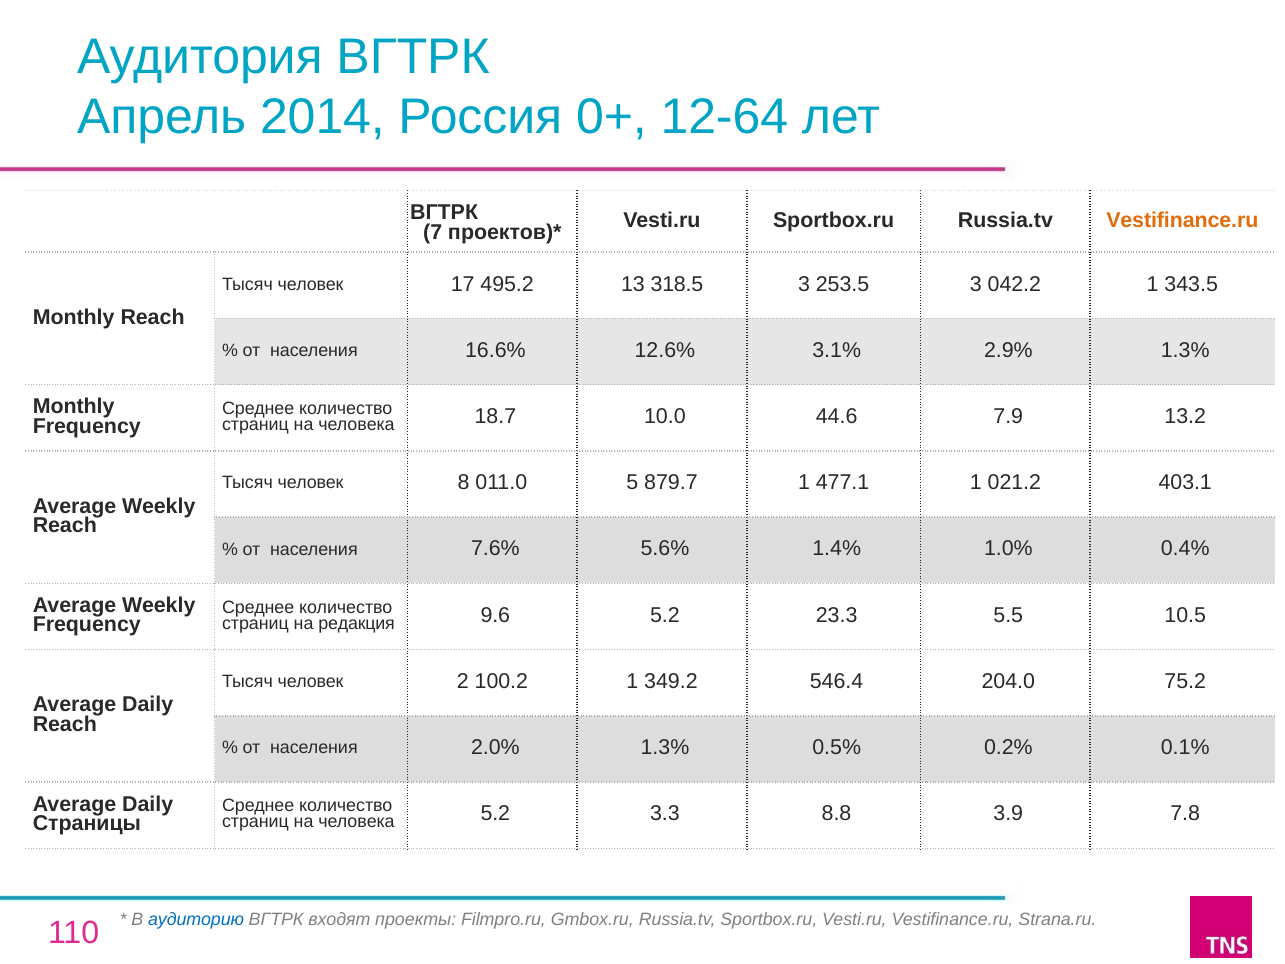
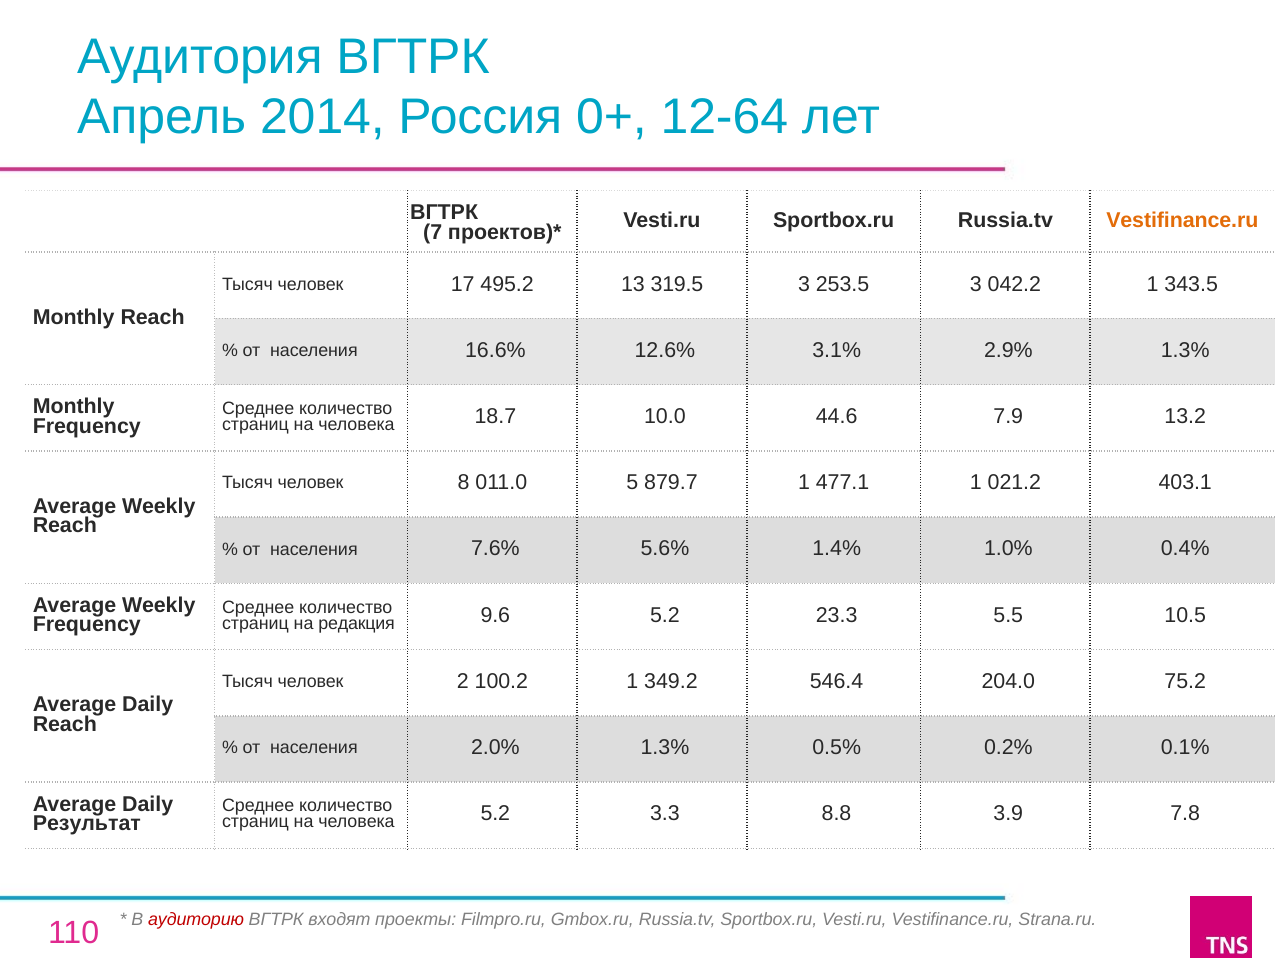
318.5: 318.5 -> 319.5
Страницы: Страницы -> Результат
аудиторию colour: blue -> red
